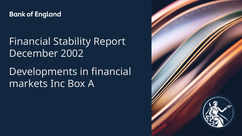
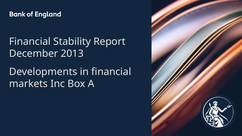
2002: 2002 -> 2013
